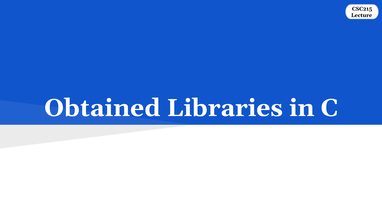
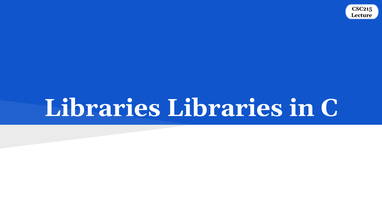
Obtained at (102, 108): Obtained -> Libraries
